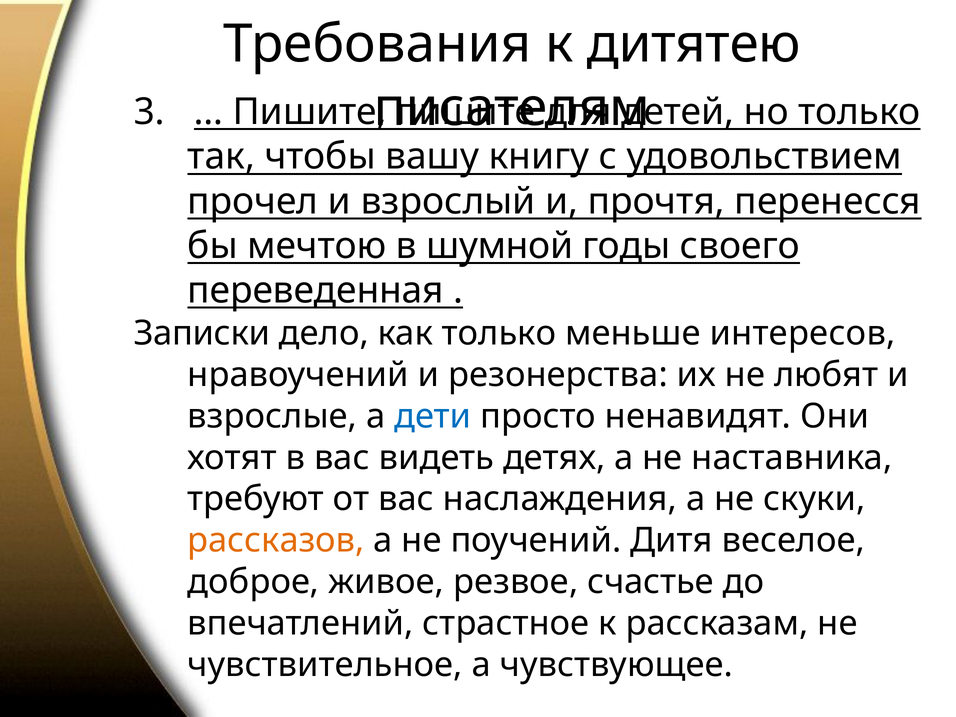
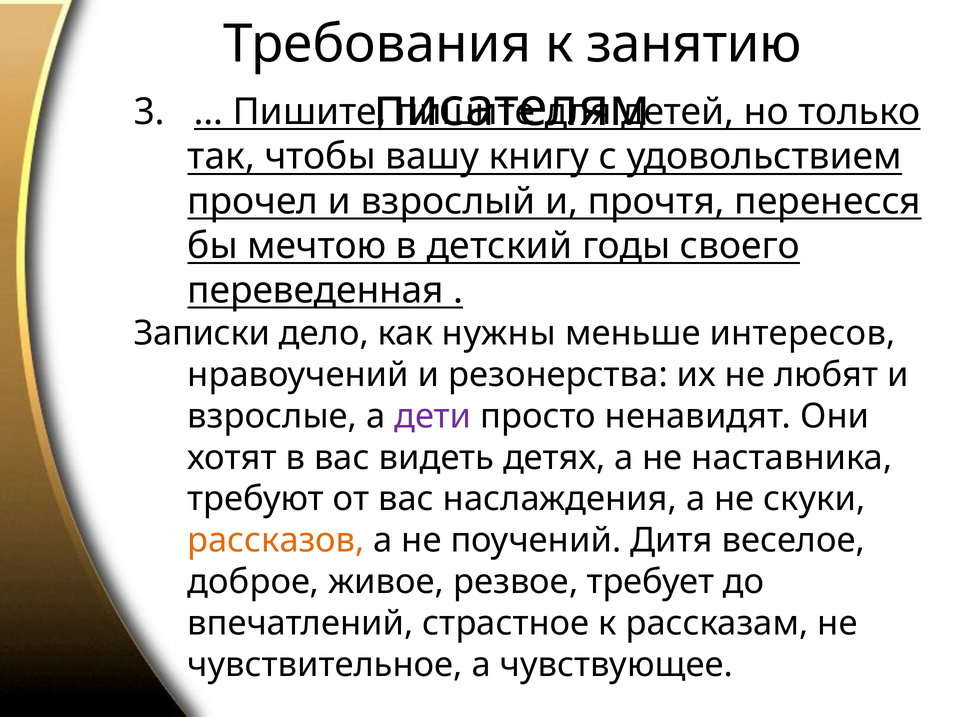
дитятею: дитятею -> занятию
шумной: шумной -> детский
как только: только -> нужны
дети colour: blue -> purple
счастье: счастье -> требует
